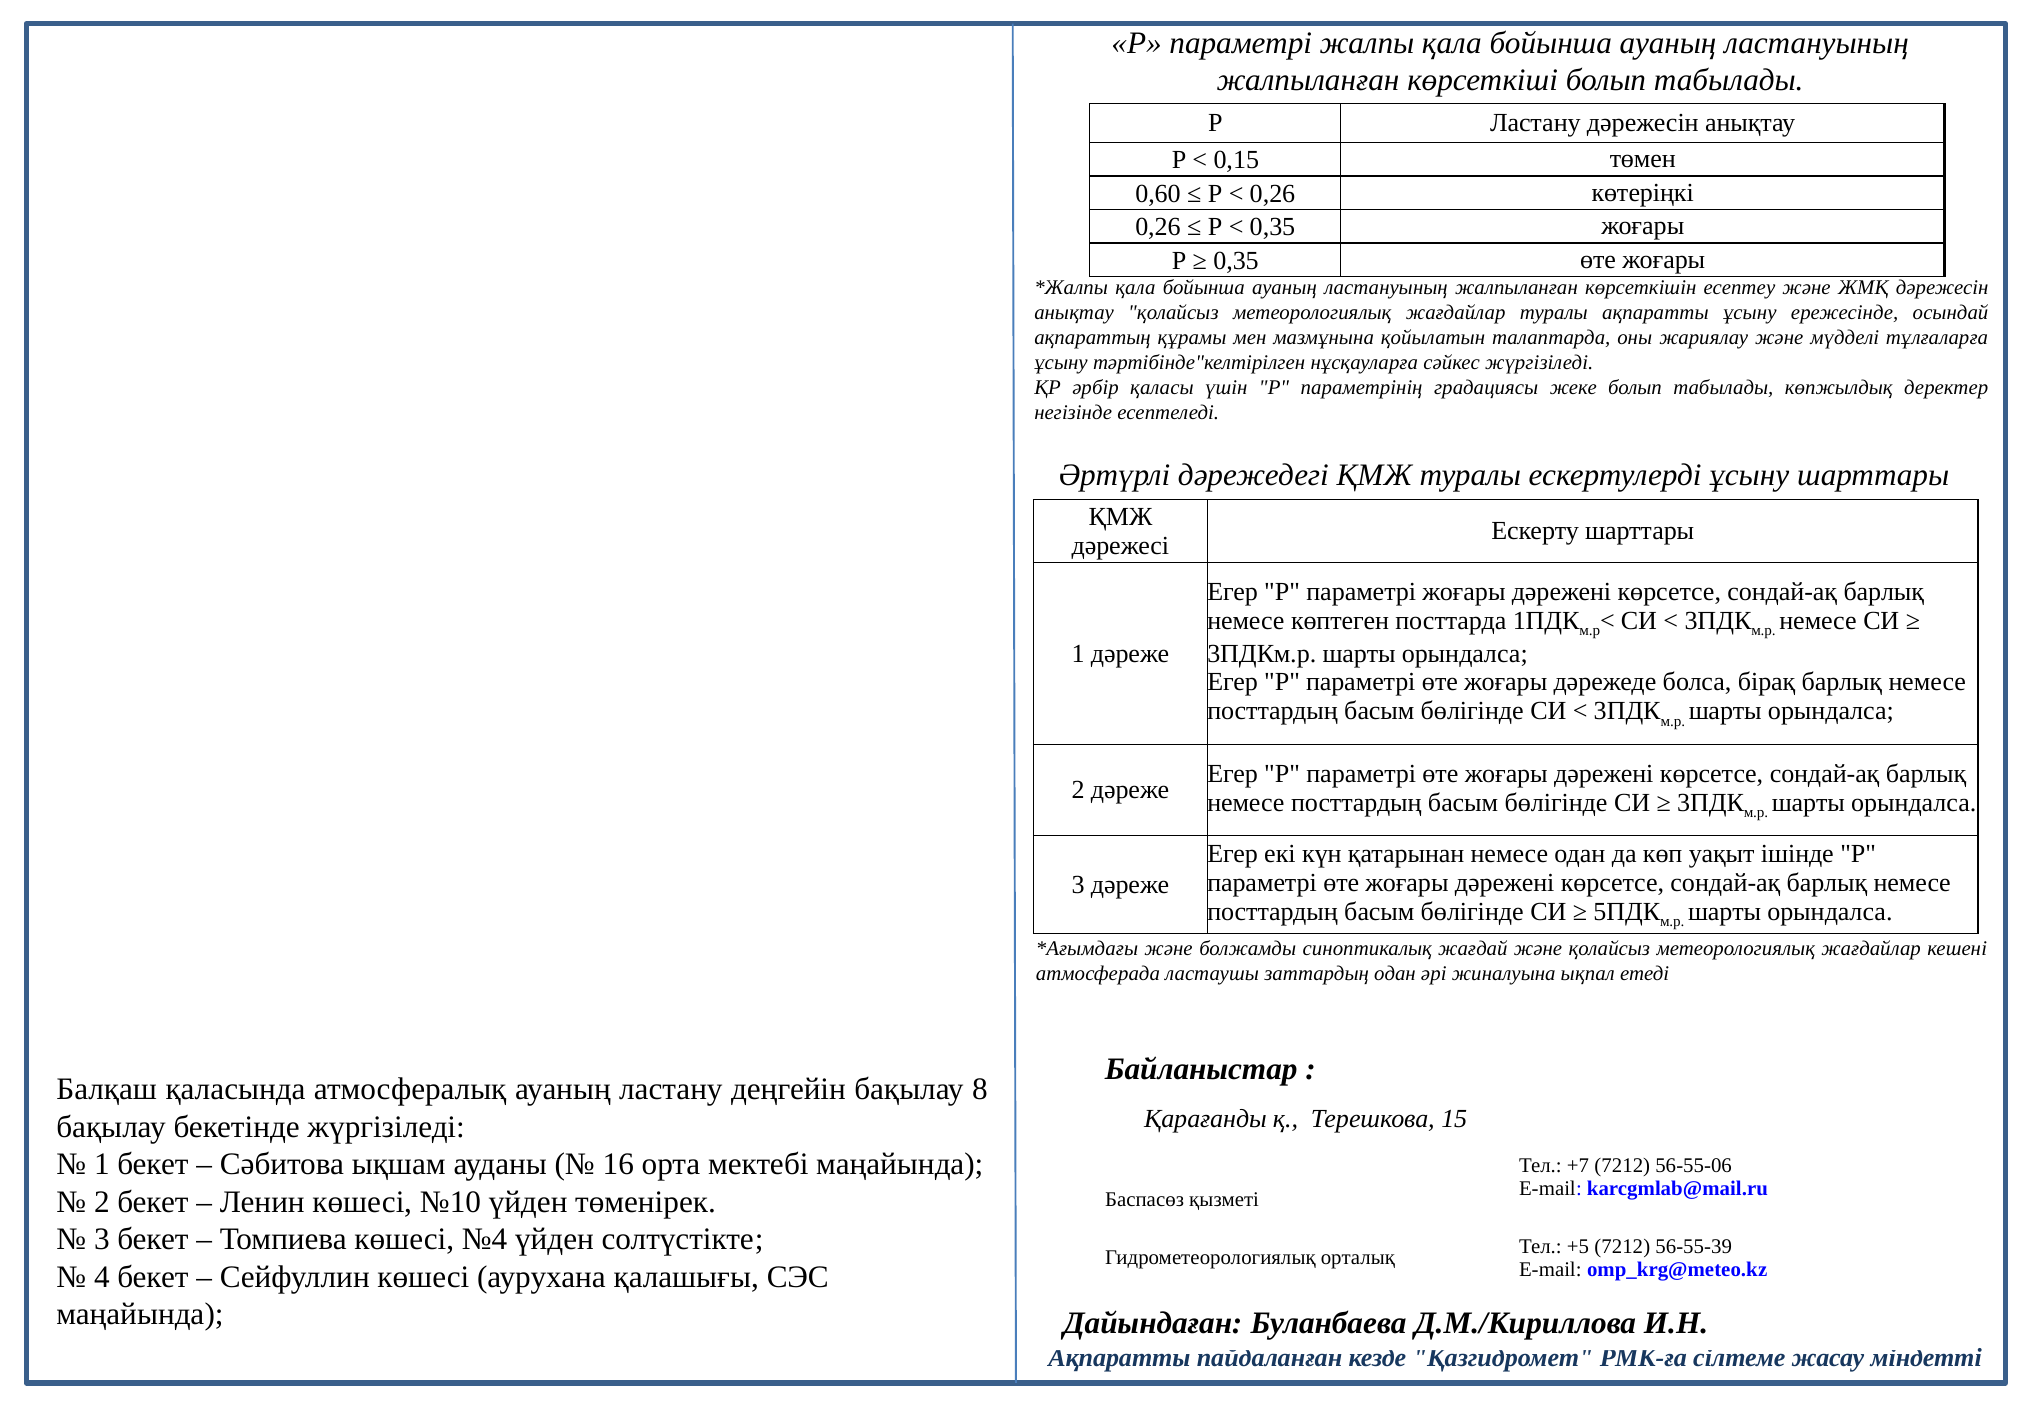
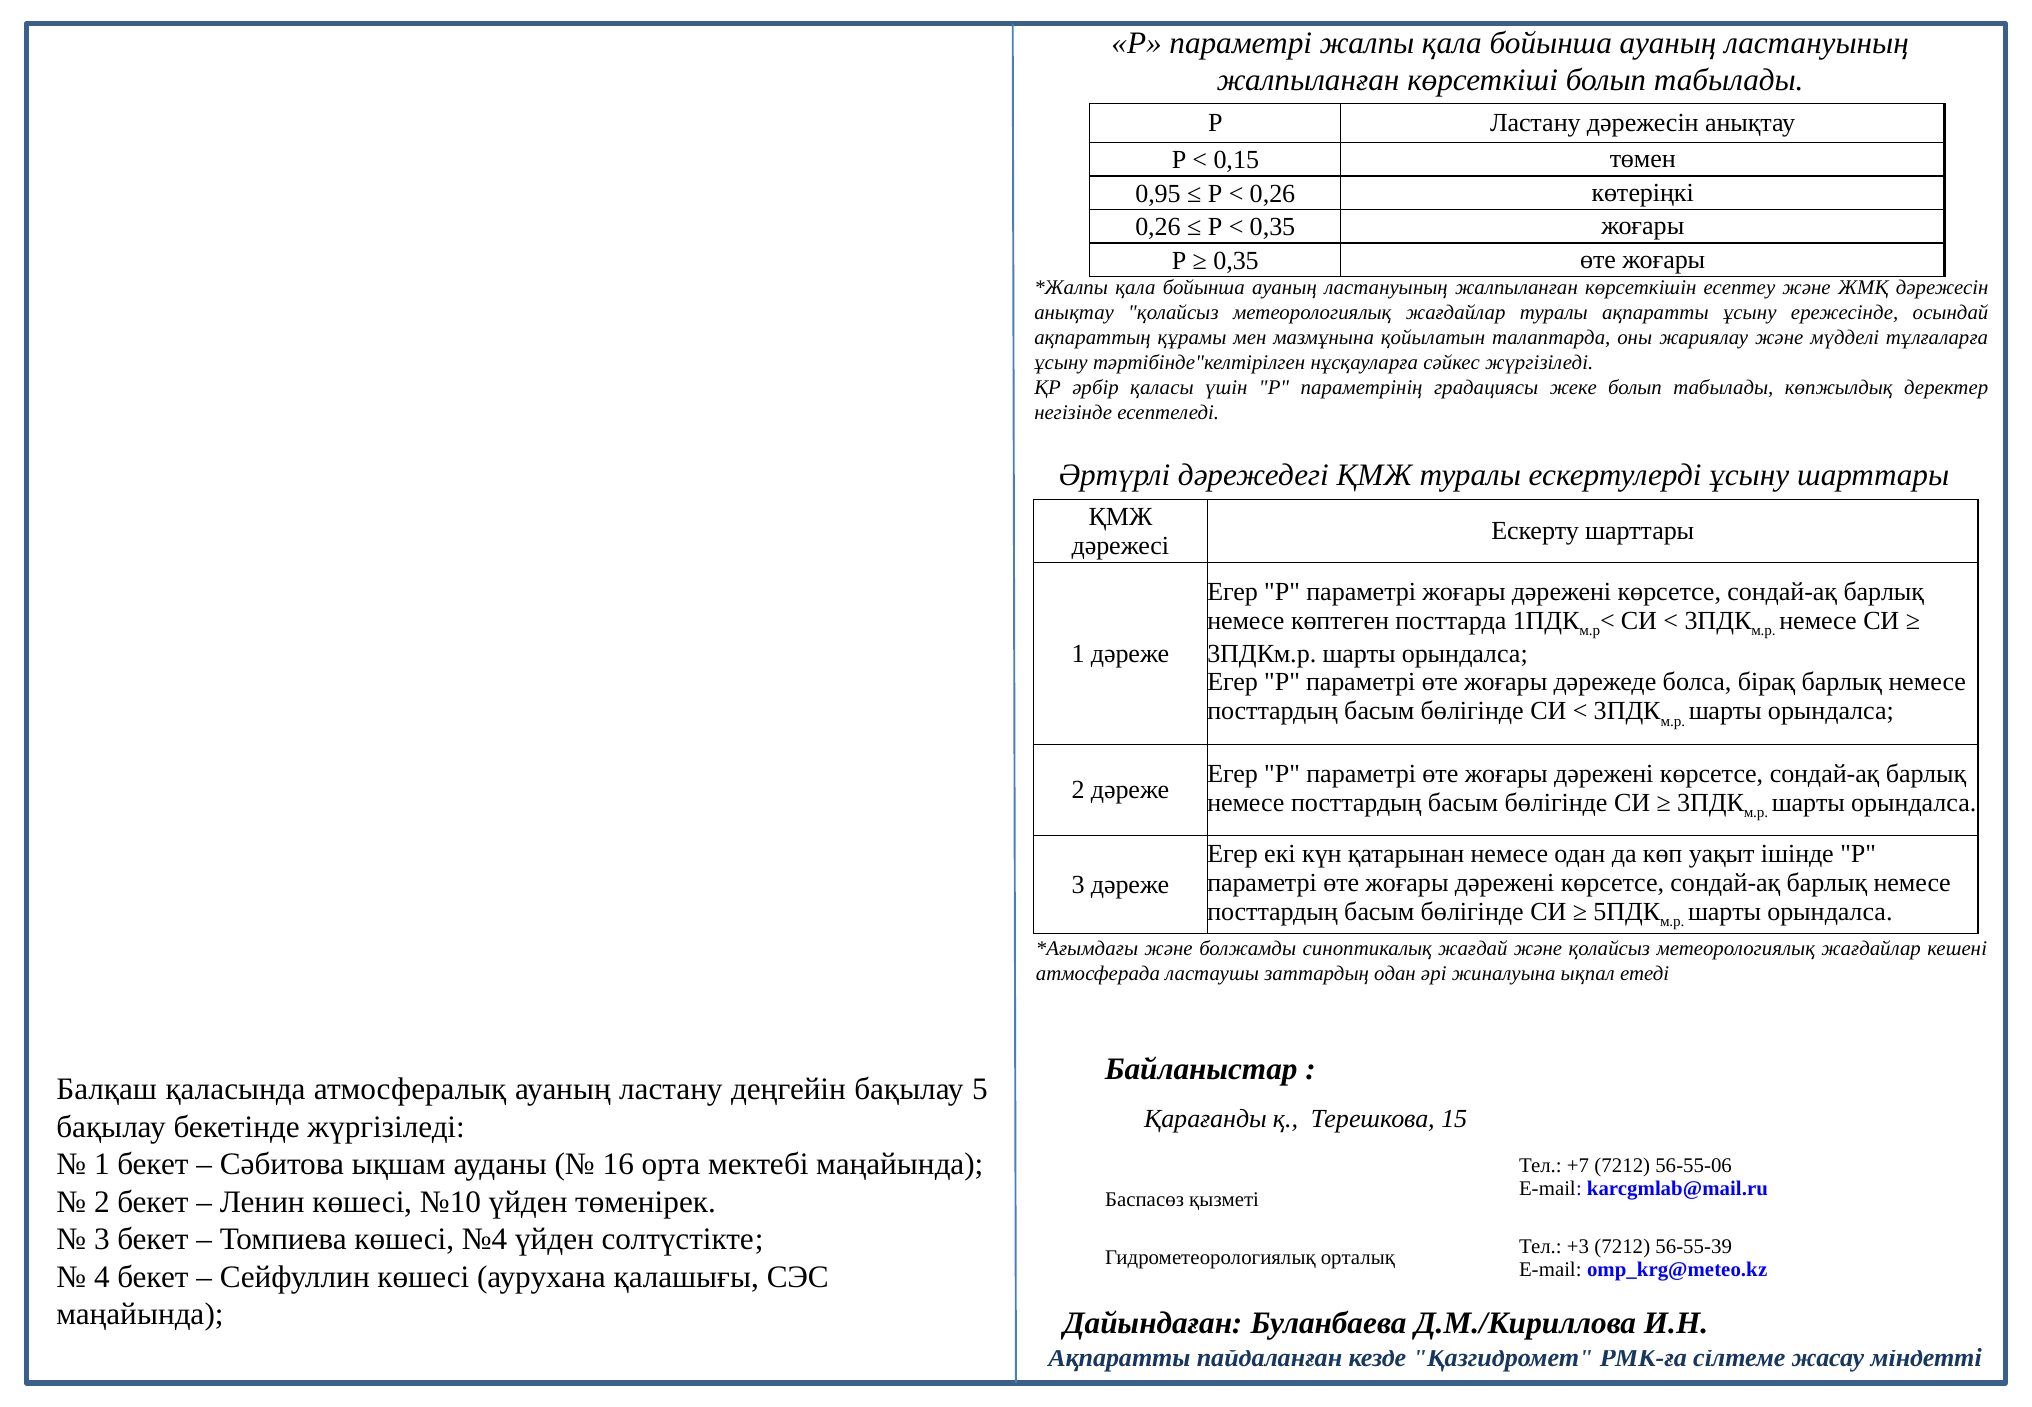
0,60: 0,60 -> 0,95
8: 8 -> 5
+5: +5 -> +3
